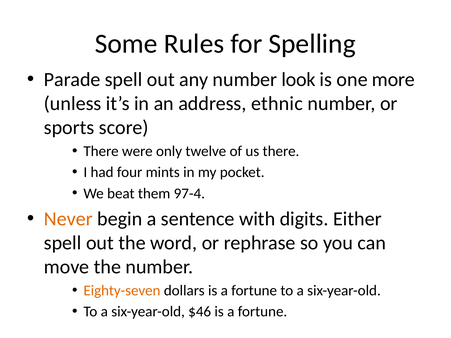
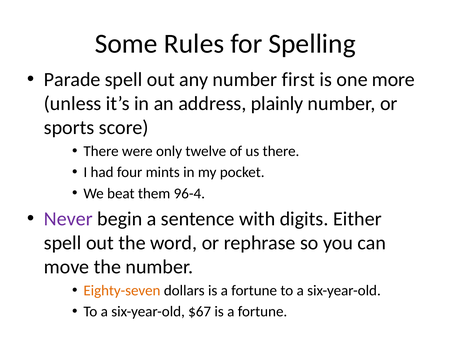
look: look -> first
ethnic: ethnic -> plainly
97-4: 97-4 -> 96-4
Never colour: orange -> purple
$46: $46 -> $67
